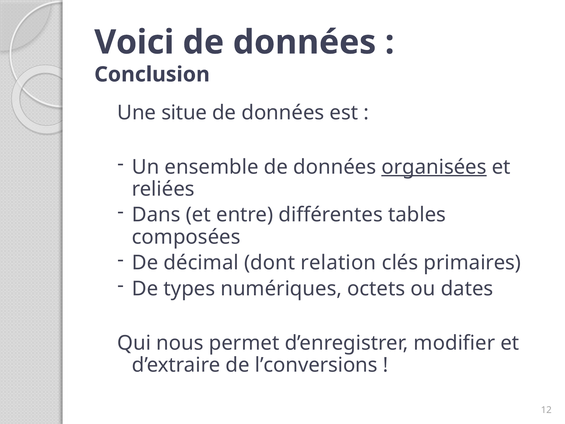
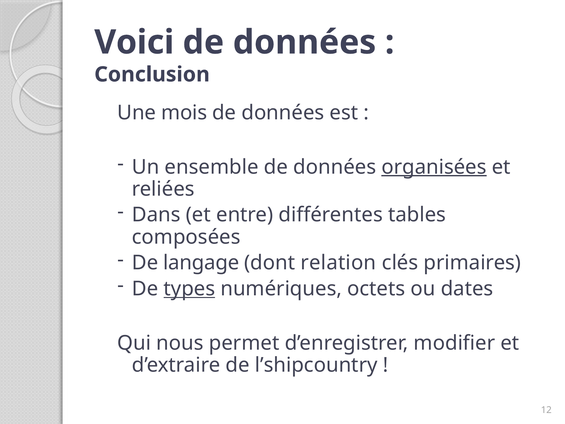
situe: situe -> mois
décimal: décimal -> langage
types underline: none -> present
l’conversions: l’conversions -> l’shipcountry
